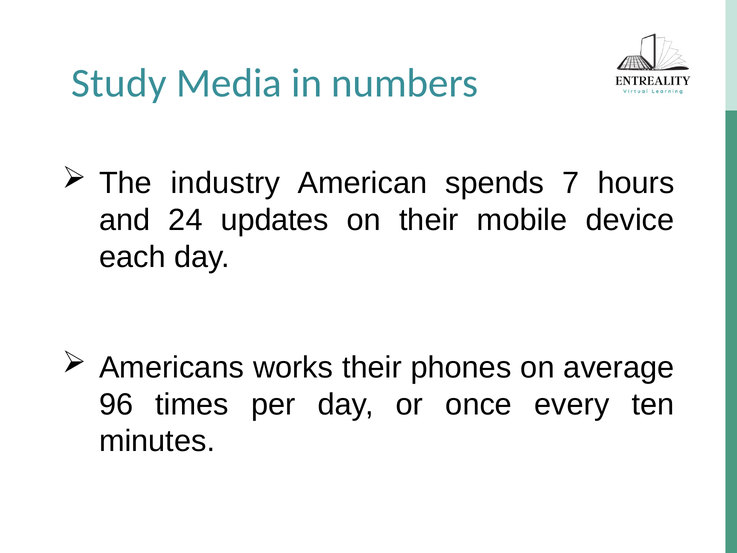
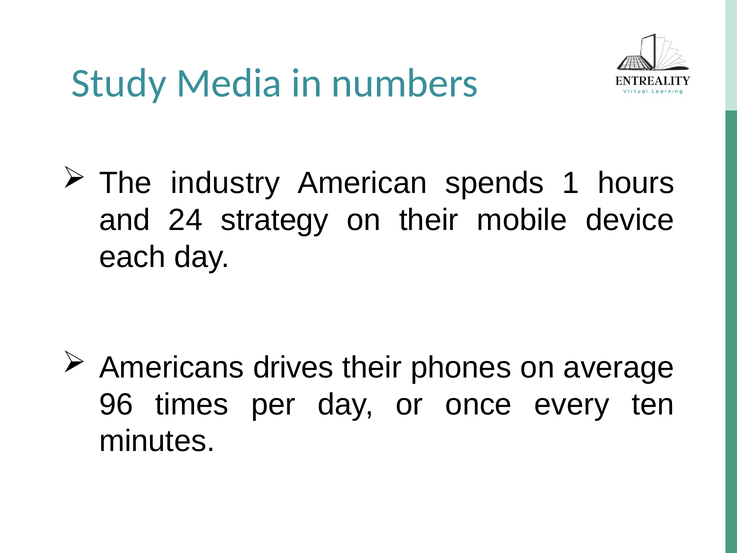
7: 7 -> 1
updates: updates -> strategy
works: works -> drives
